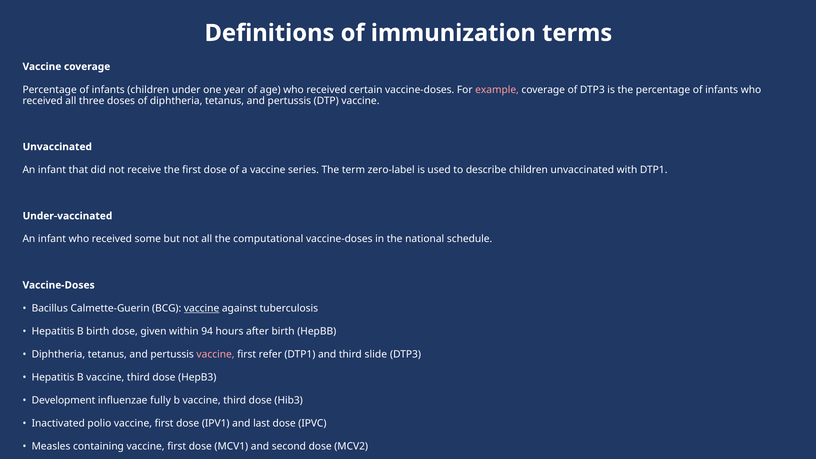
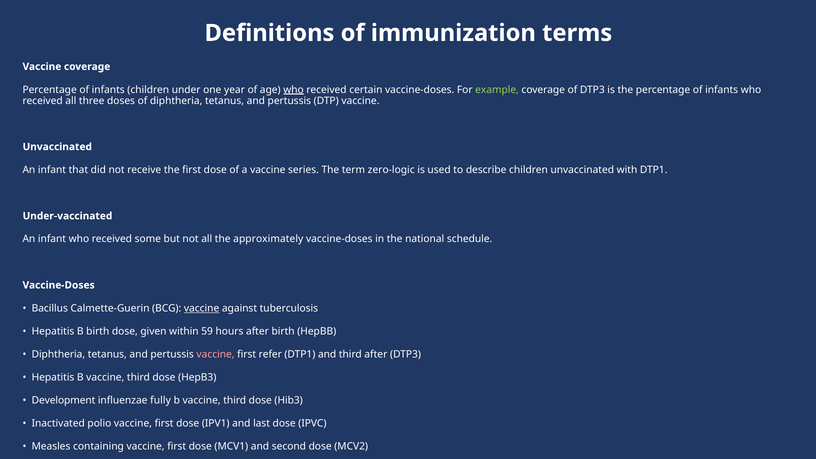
who at (294, 90) underline: none -> present
example colour: pink -> light green
zero-label: zero-label -> zero-logic
computational: computational -> approximately
94: 94 -> 59
third slide: slide -> after
